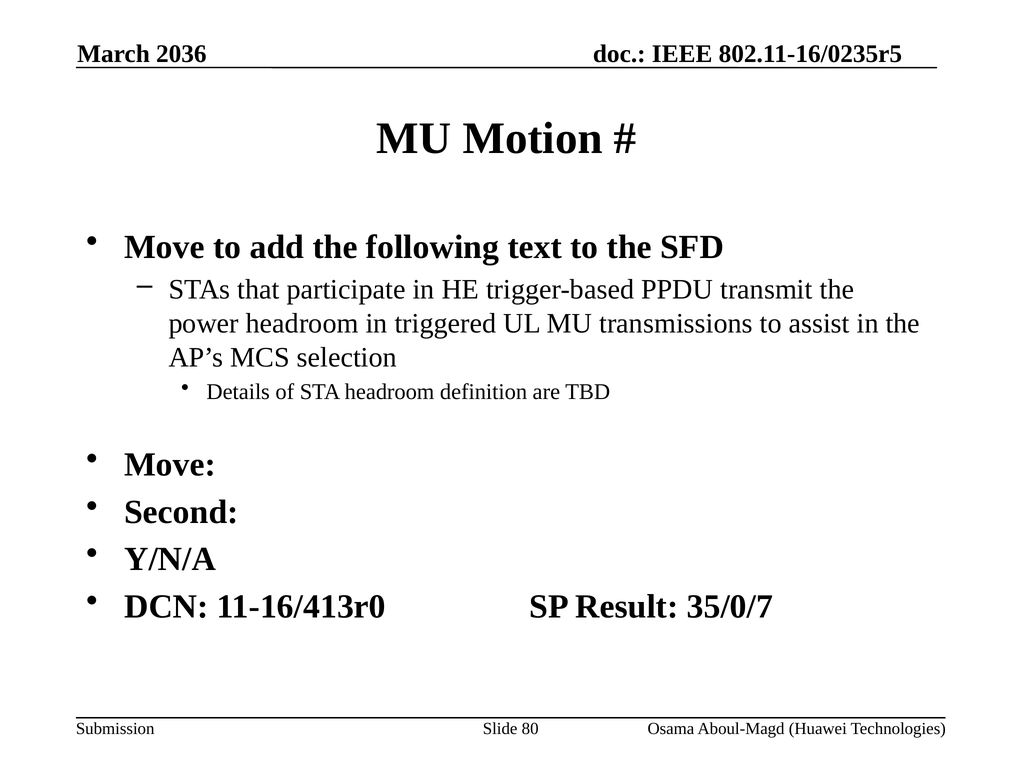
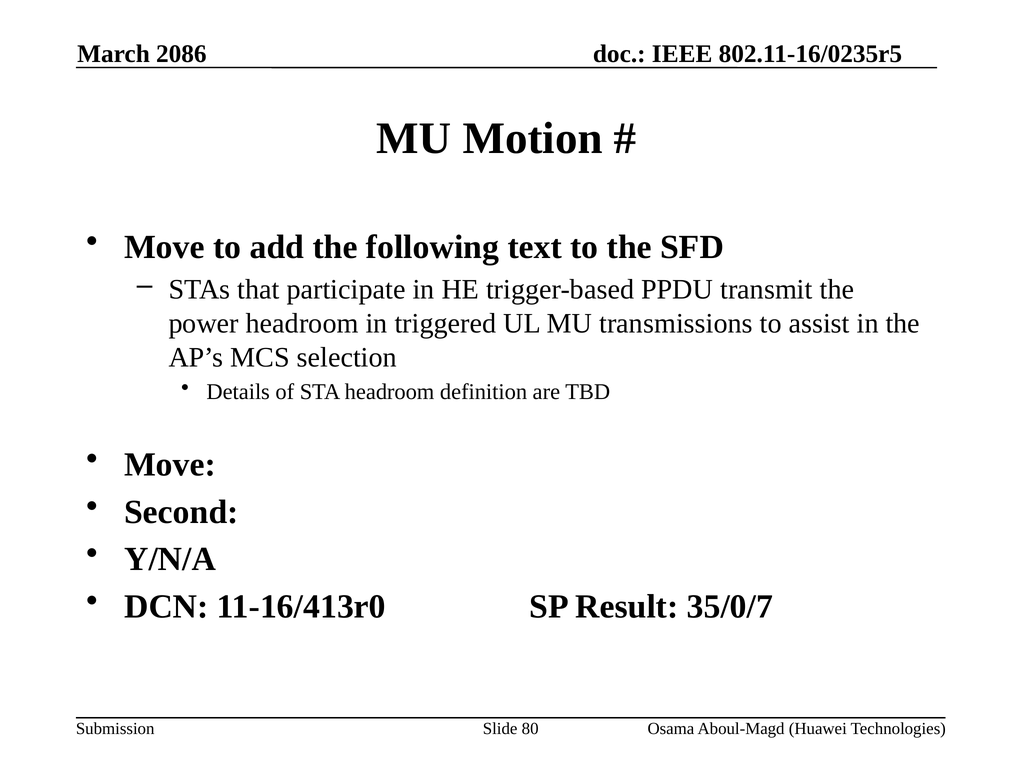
2036: 2036 -> 2086
